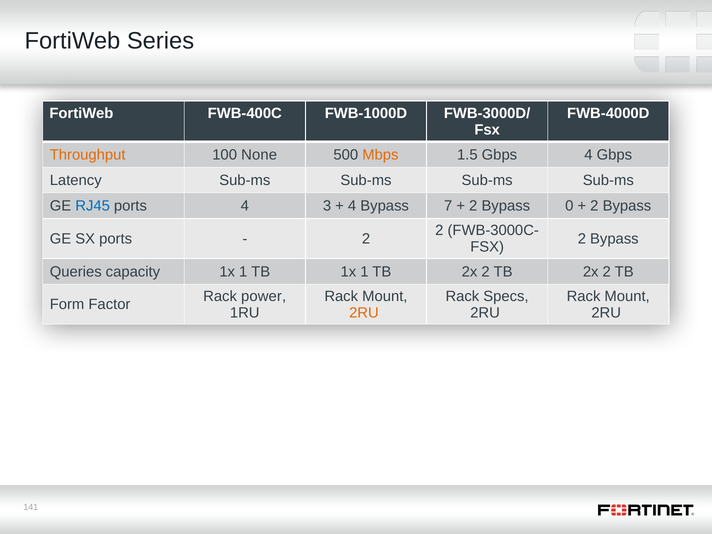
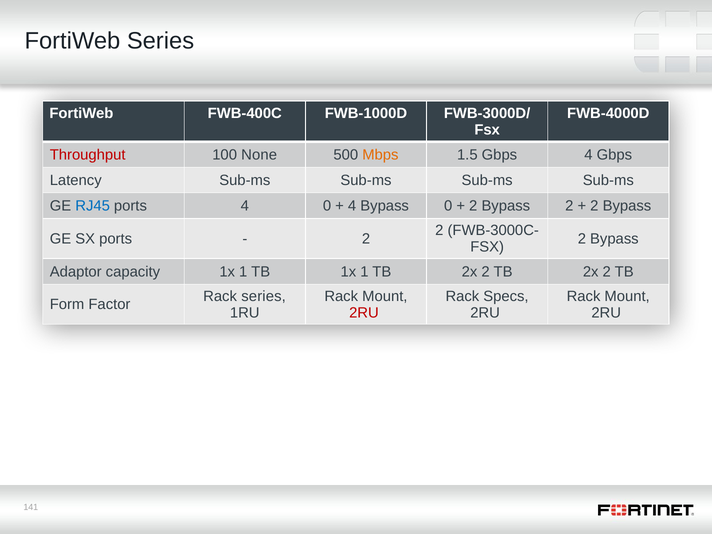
Throughput colour: orange -> red
4 3: 3 -> 0
Bypass 7: 7 -> 0
Bypass 0: 0 -> 2
Queries: Queries -> Adaptor
Rack power: power -> series
2RU at (364, 313) colour: orange -> red
